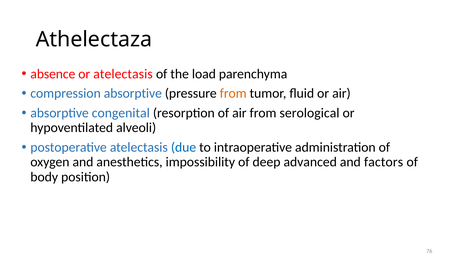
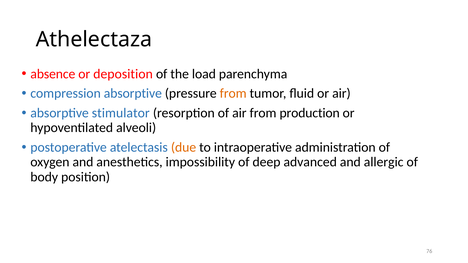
or atelectasis: atelectasis -> deposition
congenital: congenital -> stimulator
serological: serological -> production
due colour: blue -> orange
factors: factors -> allergic
